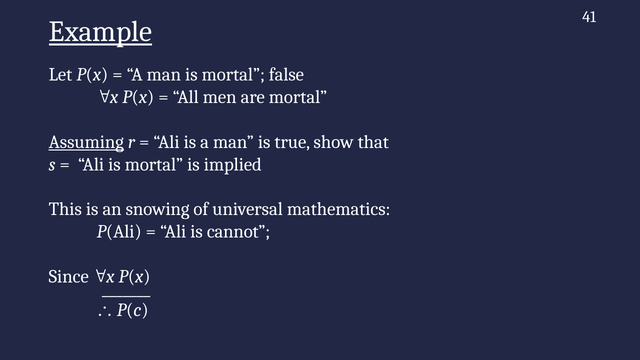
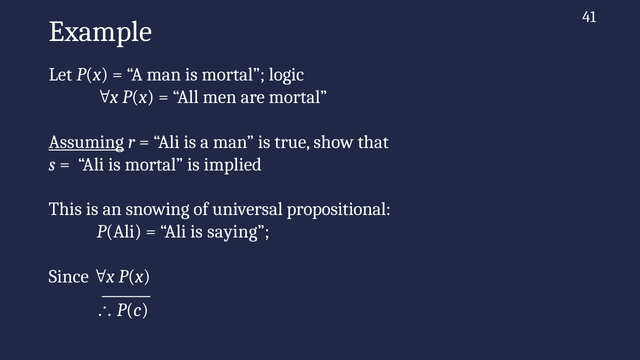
Example underline: present -> none
false: false -> logic
mathematics: mathematics -> propositional
cannot: cannot -> saying
